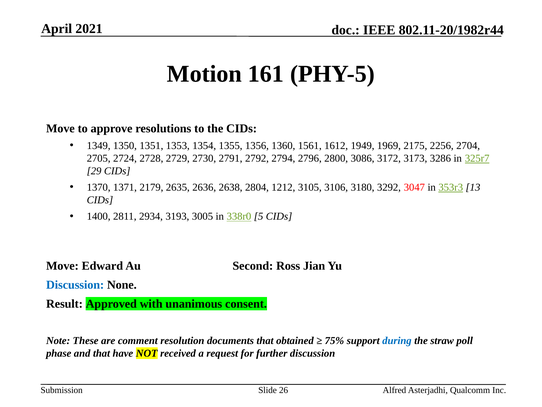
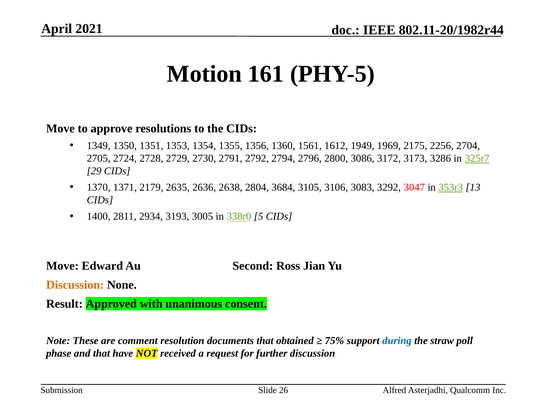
1212: 1212 -> 3684
3180: 3180 -> 3083
Discussion at (75, 284) colour: blue -> orange
